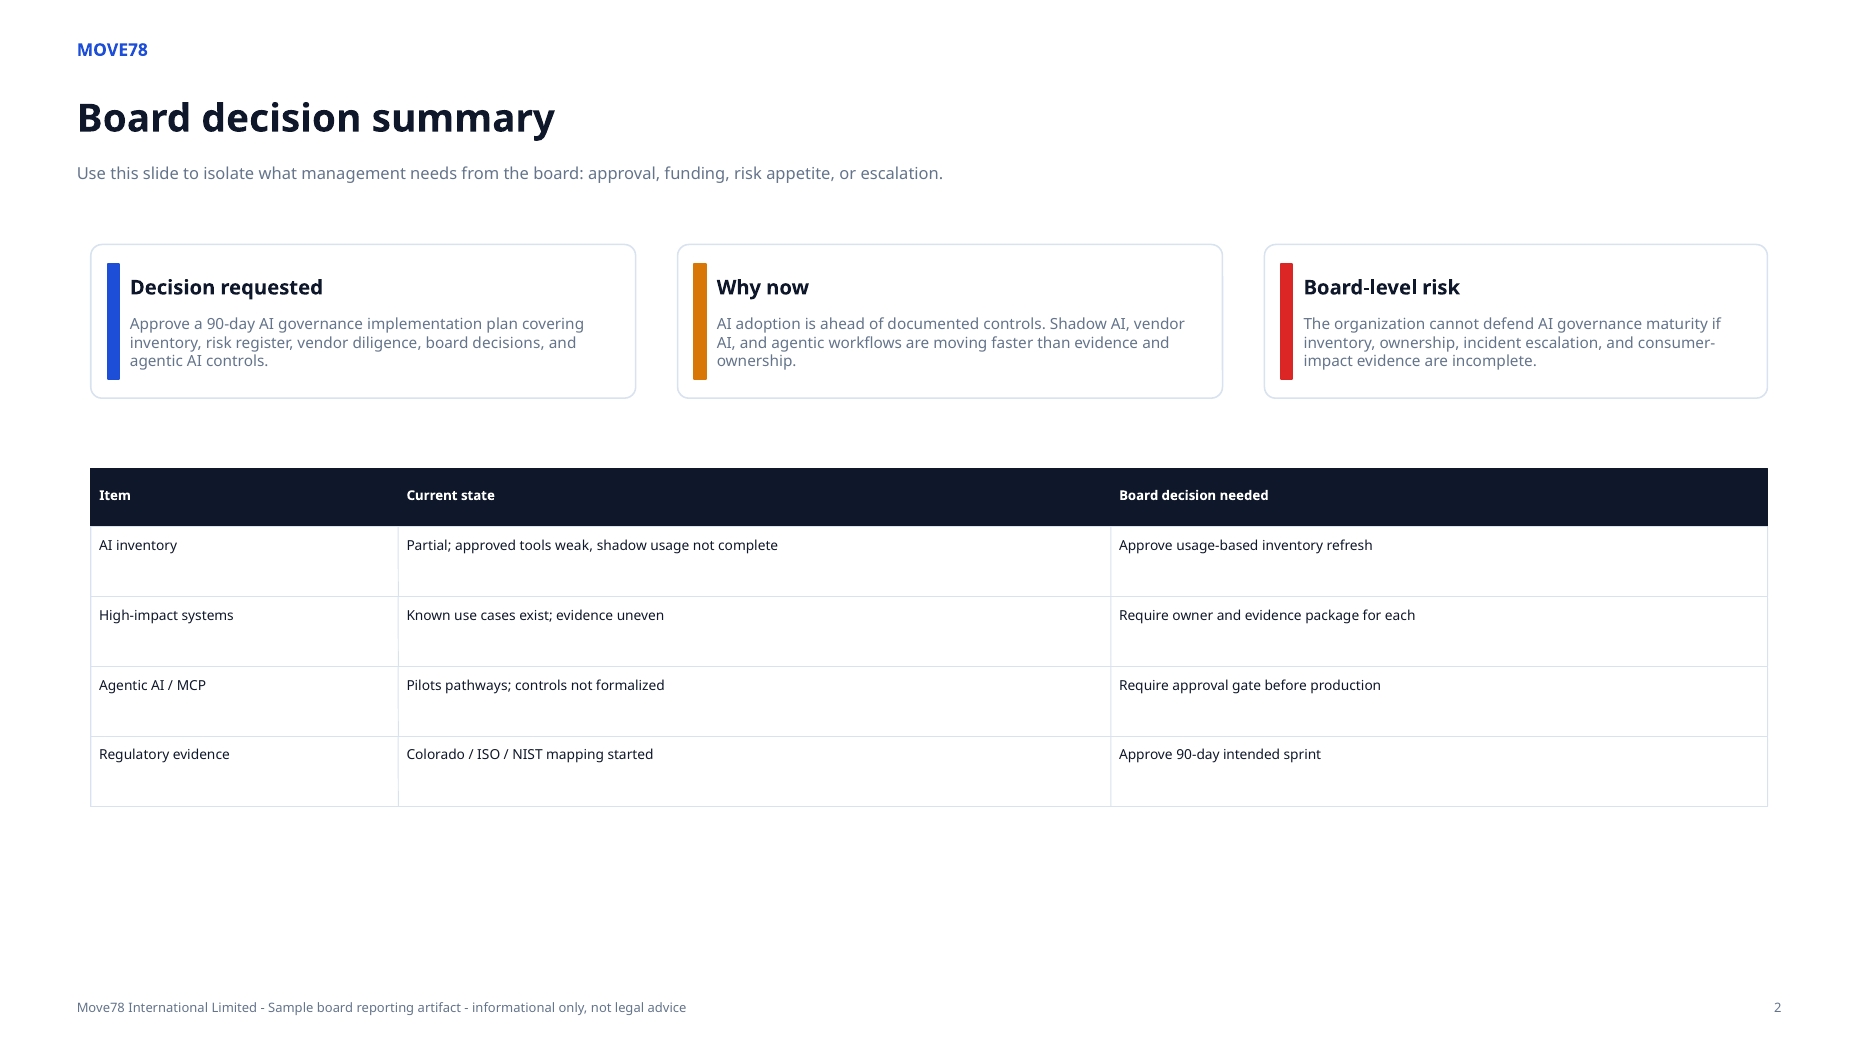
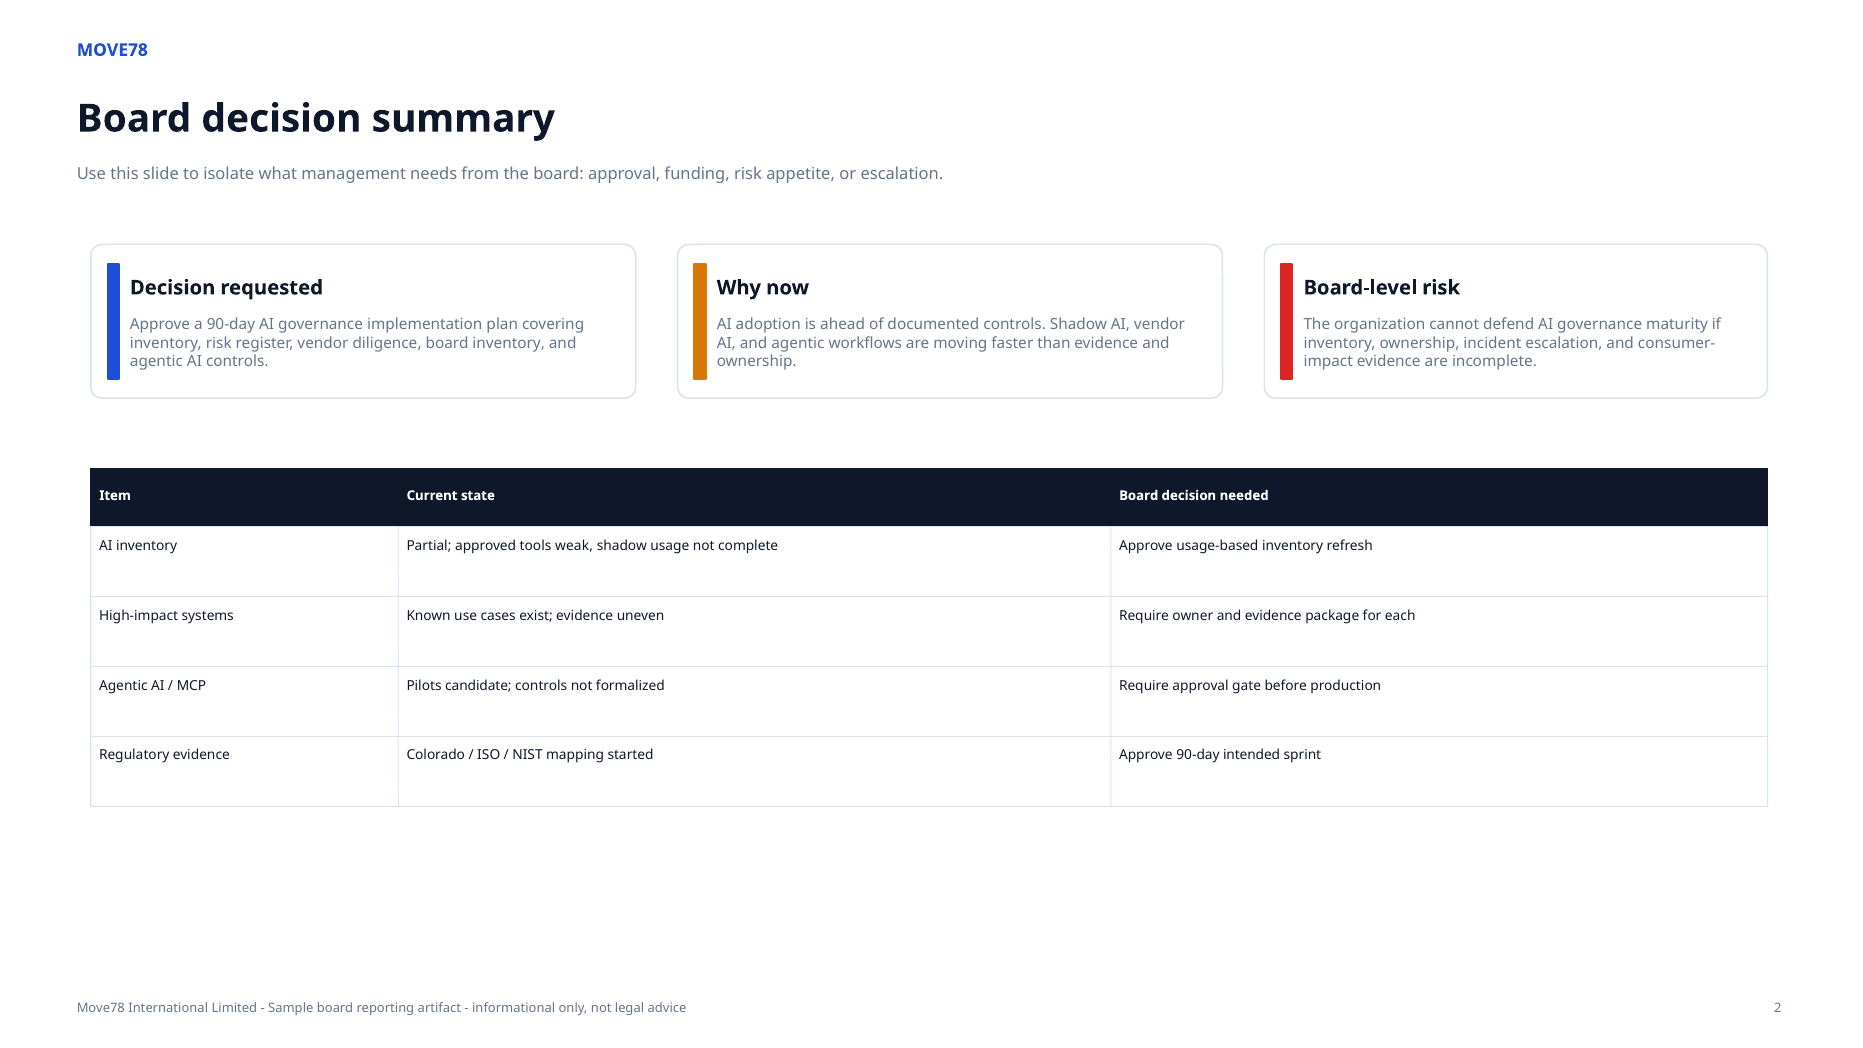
board decisions: decisions -> inventory
pathways: pathways -> candidate
